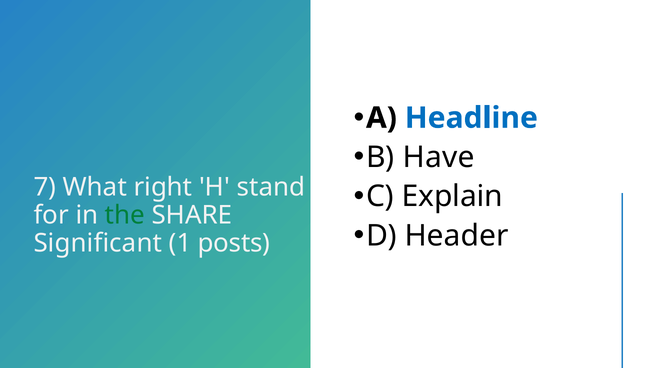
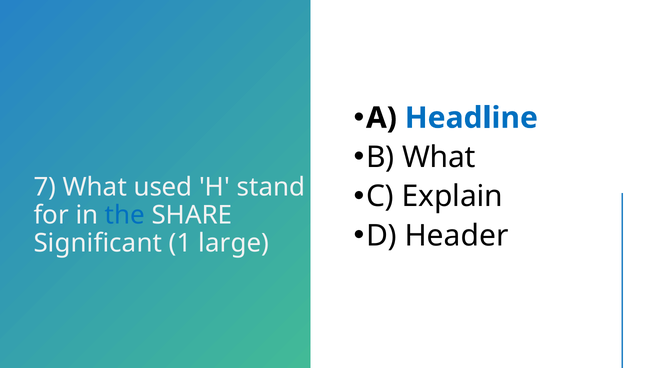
B Have: Have -> What
right: right -> used
the colour: green -> blue
posts: posts -> large
